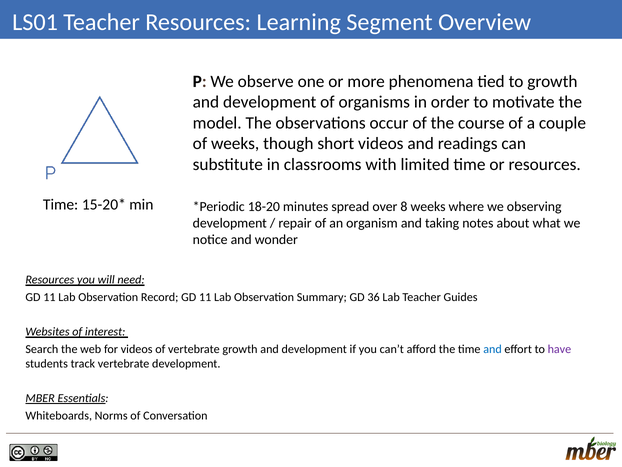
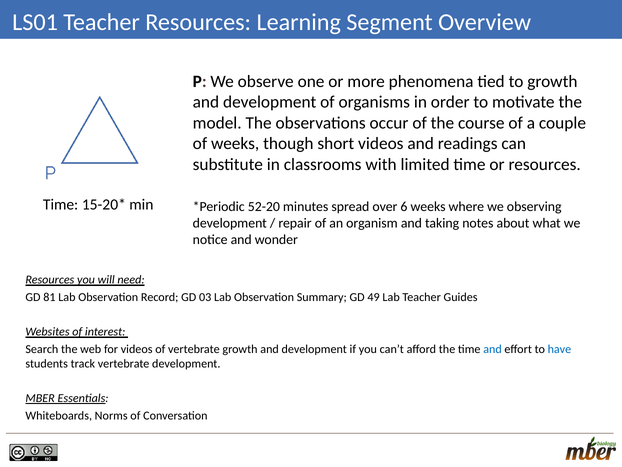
18-20: 18-20 -> 52-20
8: 8 -> 6
11 at (49, 297): 11 -> 81
Record GD 11: 11 -> 03
36: 36 -> 49
have colour: purple -> blue
